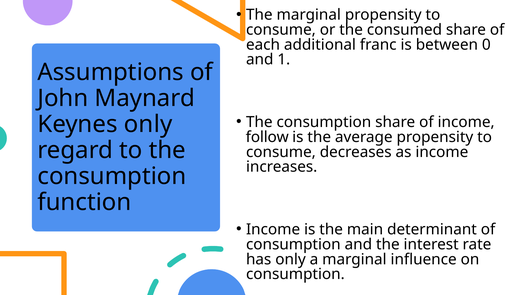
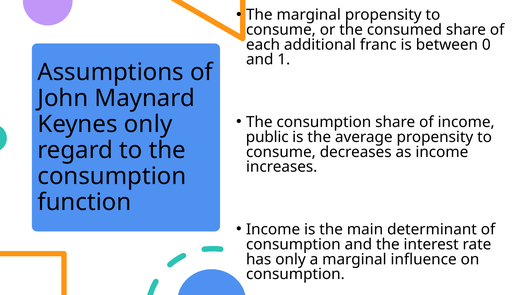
follow: follow -> public
